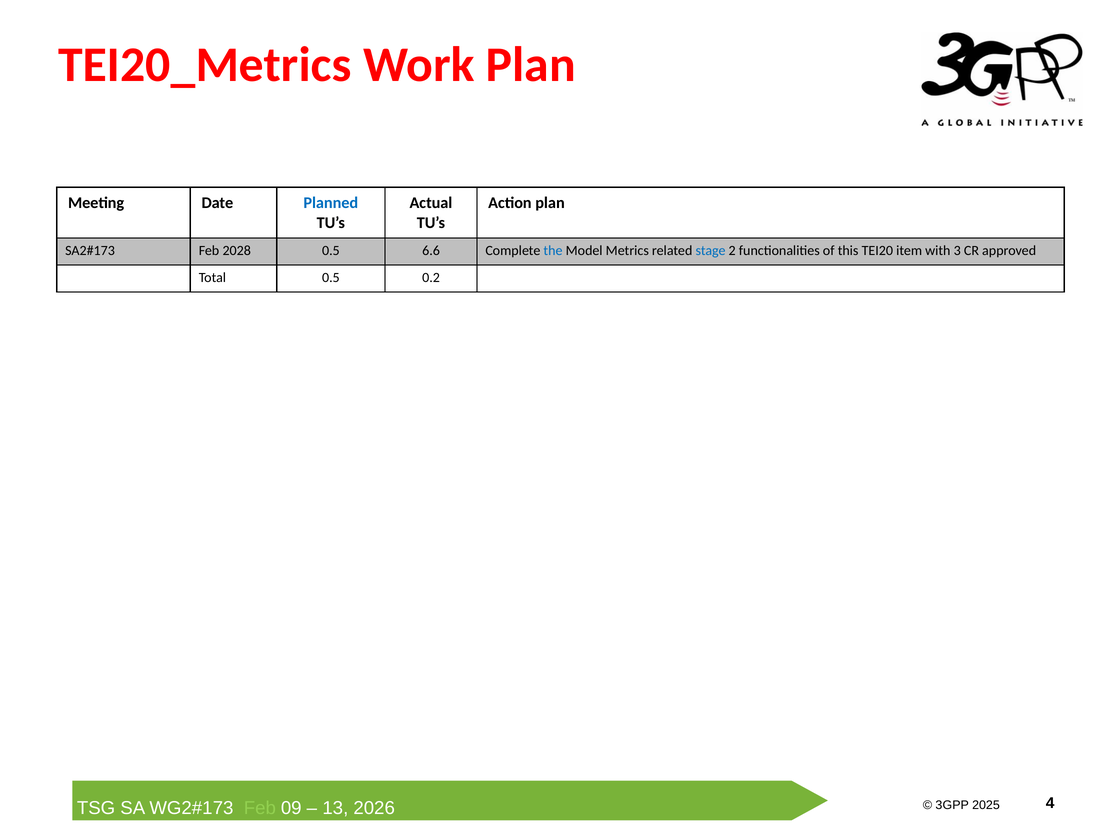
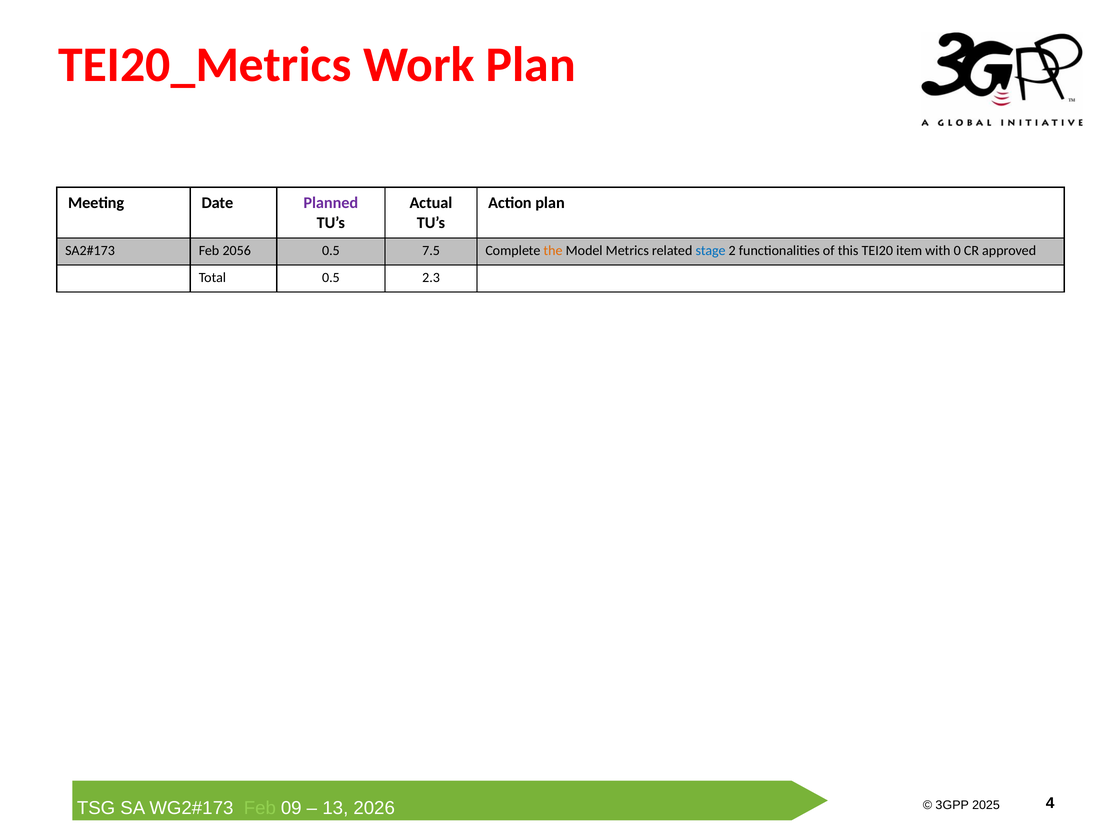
Planned colour: blue -> purple
2028: 2028 -> 2056
6.6: 6.6 -> 7.5
the colour: blue -> orange
3: 3 -> 0
0.2: 0.2 -> 2.3
